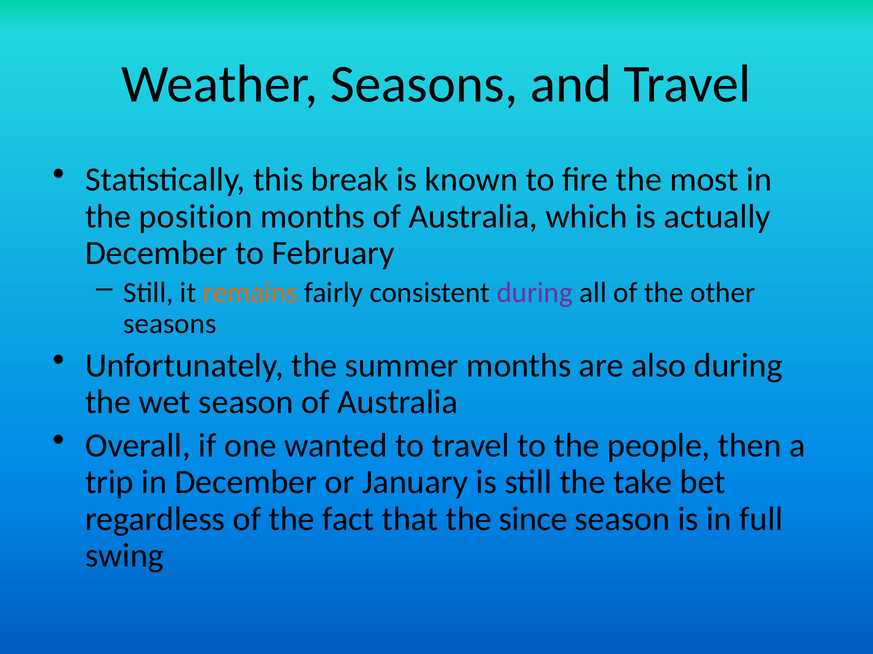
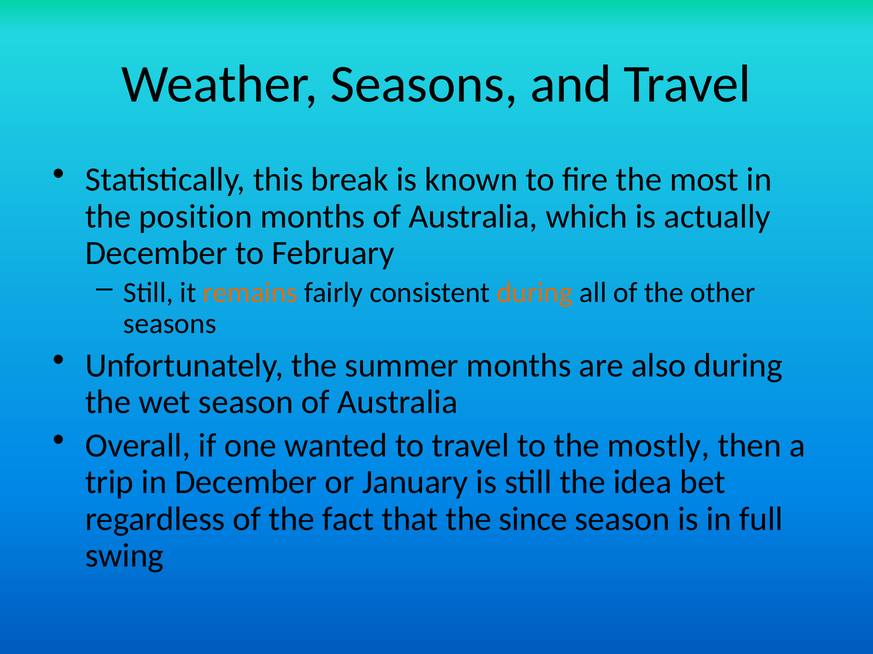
during at (535, 293) colour: purple -> orange
people: people -> mostly
take: take -> idea
